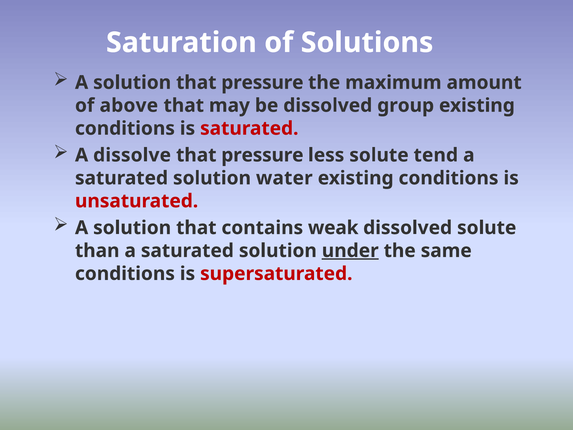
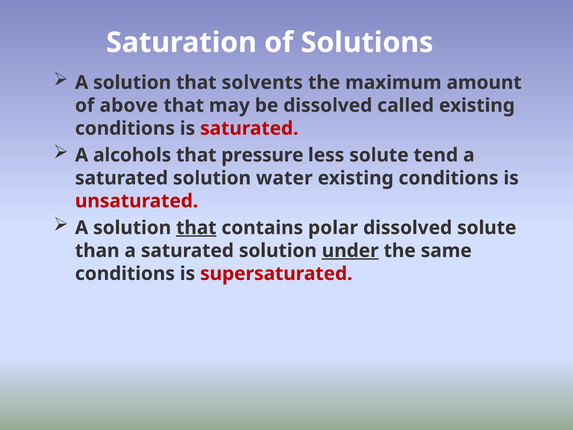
solution that pressure: pressure -> solvents
group: group -> called
dissolve: dissolve -> alcohols
that at (196, 228) underline: none -> present
weak: weak -> polar
